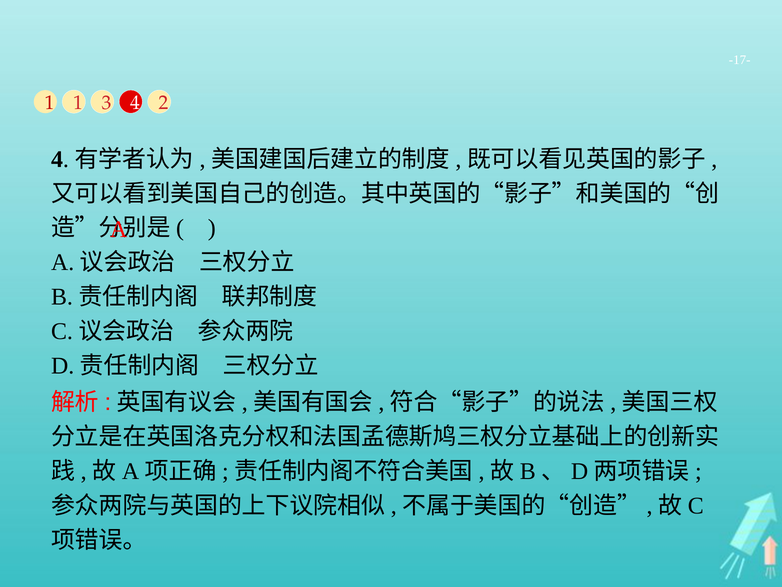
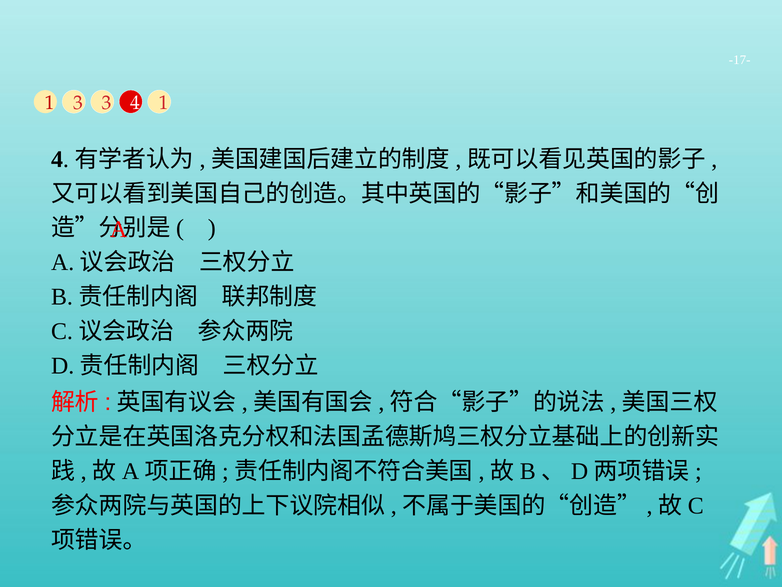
1 1: 1 -> 3
4 2: 2 -> 1
